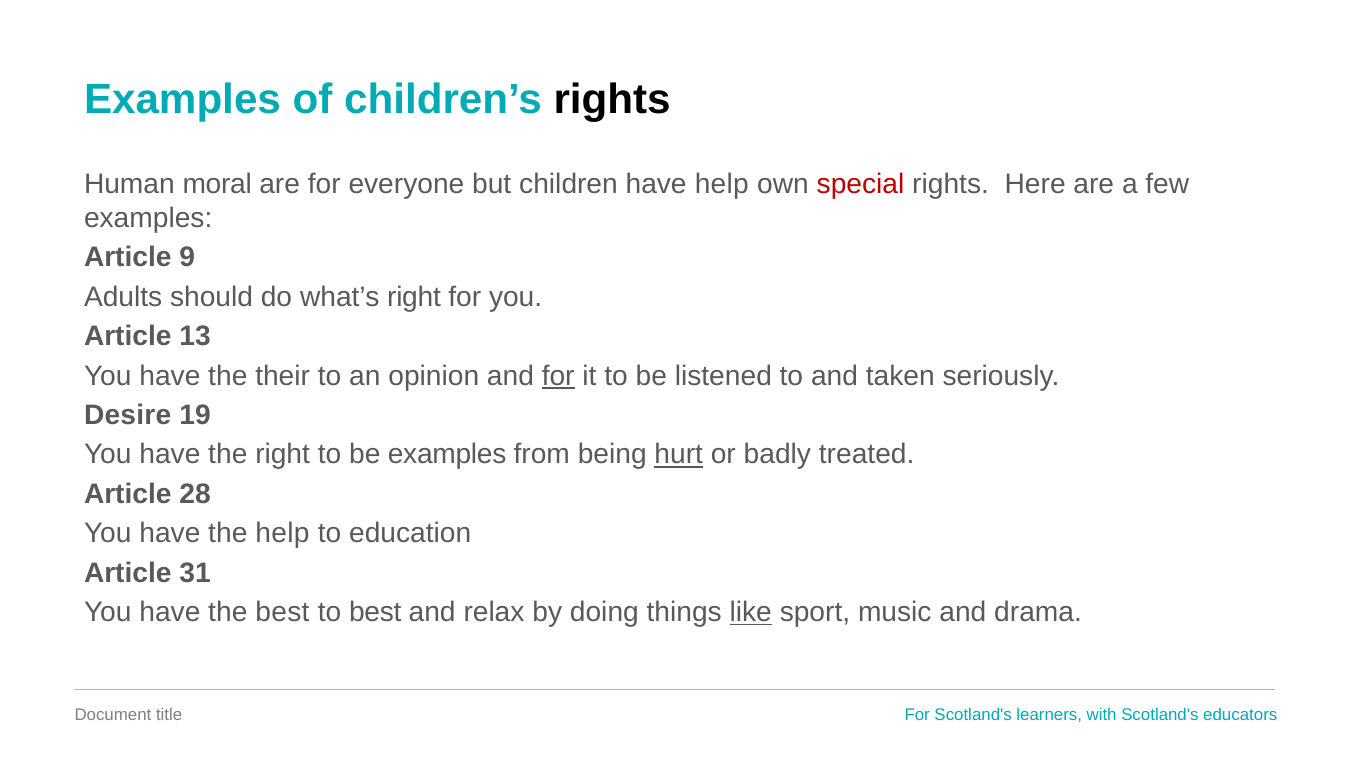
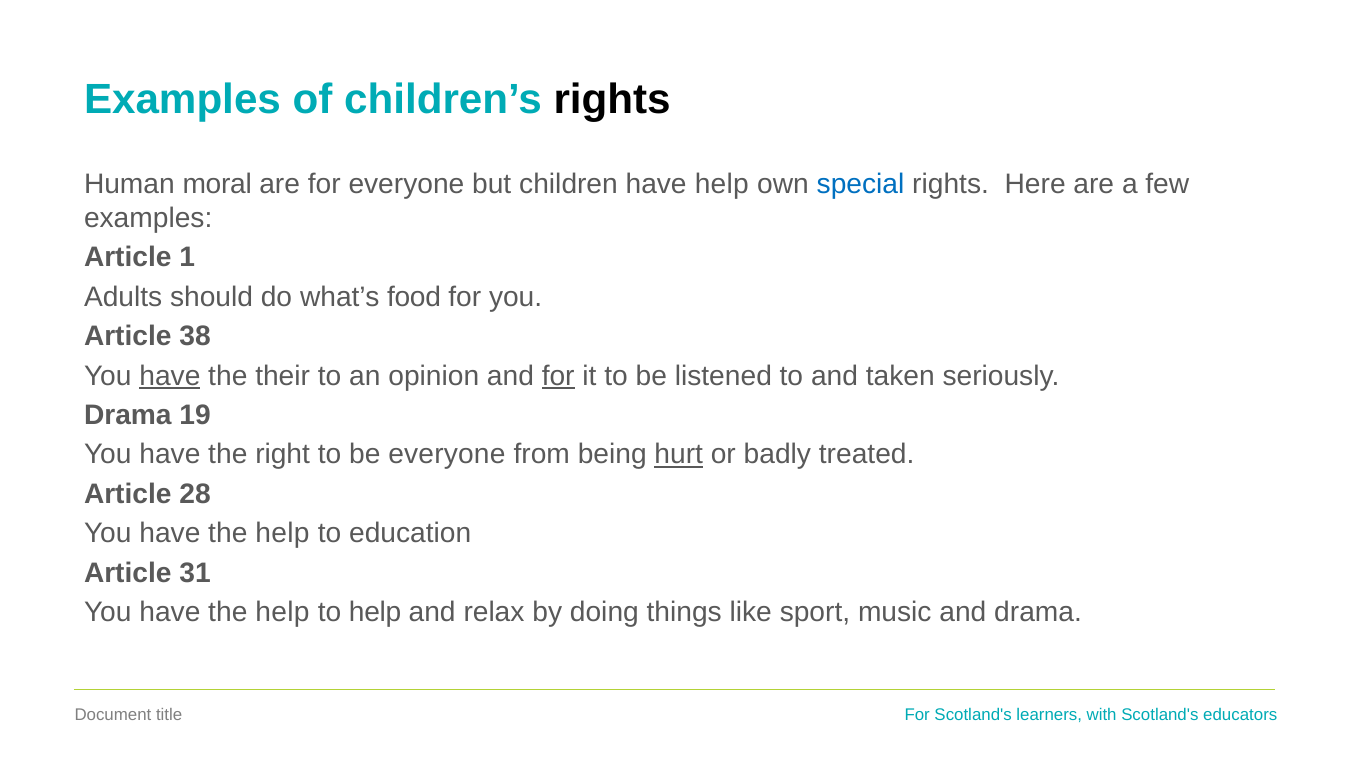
special colour: red -> blue
9: 9 -> 1
what’s right: right -> food
13: 13 -> 38
have at (170, 376) underline: none -> present
Desire at (128, 415): Desire -> Drama
be examples: examples -> everyone
best at (282, 612): best -> help
to best: best -> help
like underline: present -> none
